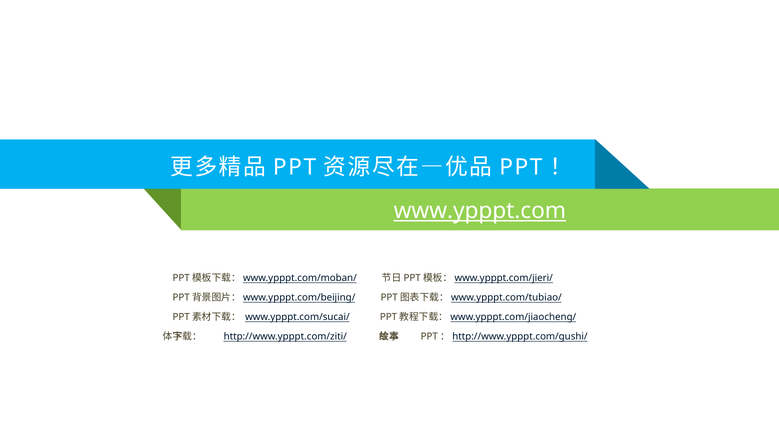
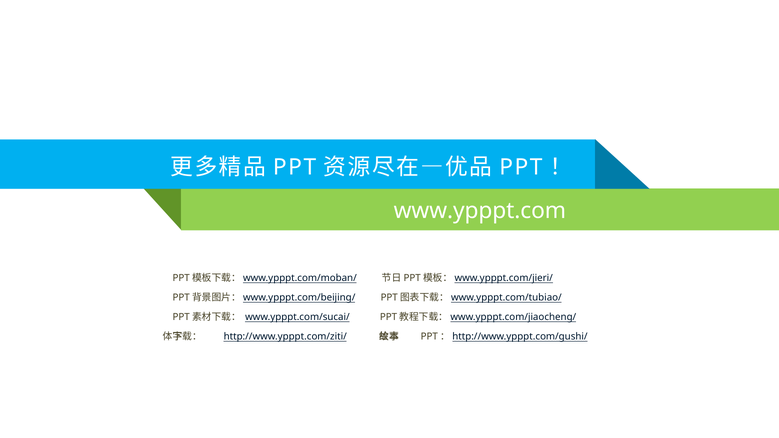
www.ypppt.com underline: present -> none
